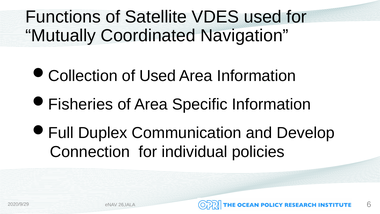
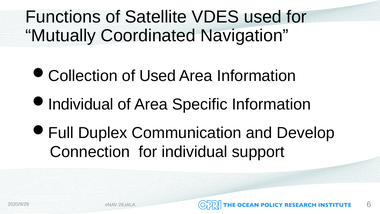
Fisheries at (81, 104): Fisheries -> Individual
policies: policies -> support
